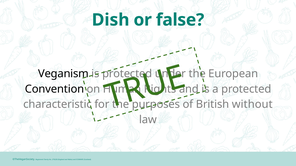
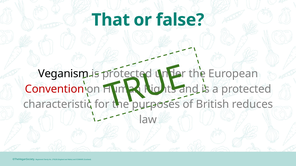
Dish: Dish -> That
Convention colour: black -> red
without: without -> reduces
